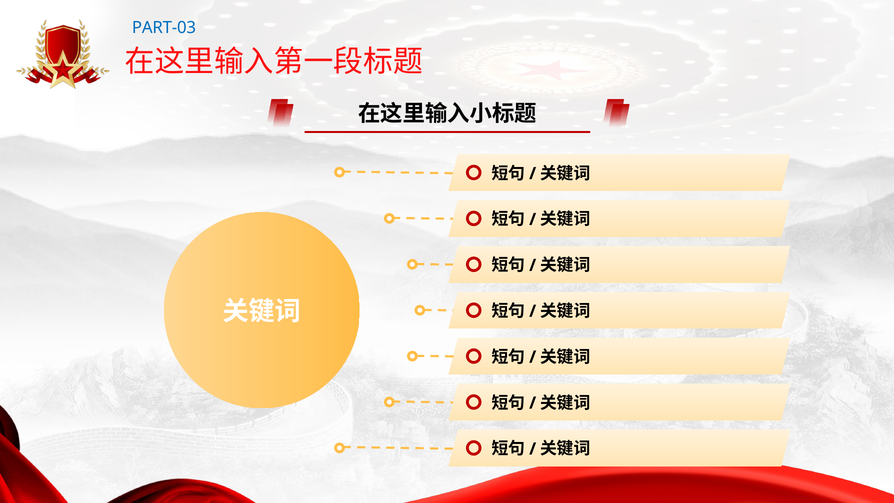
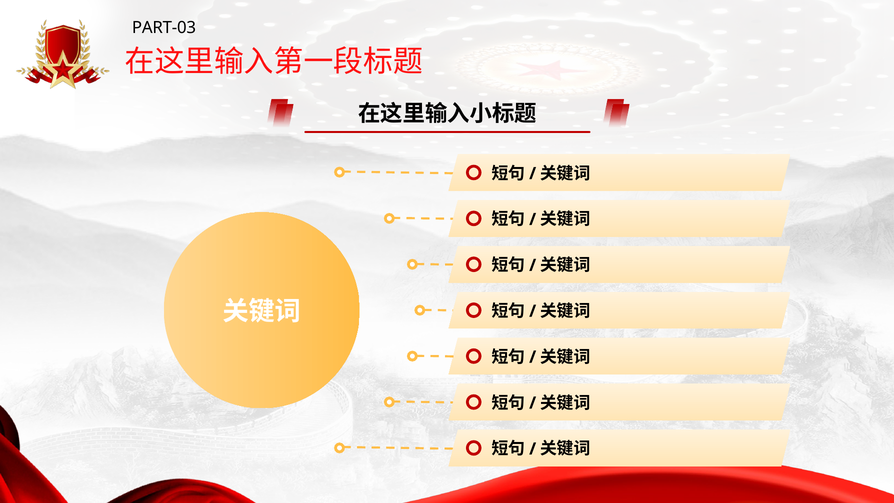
PART-03 colour: blue -> black
